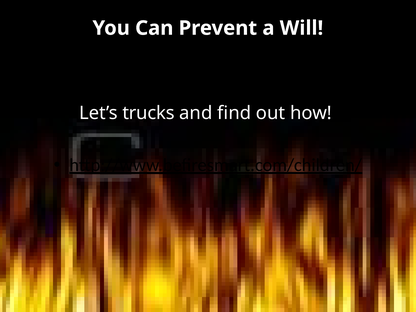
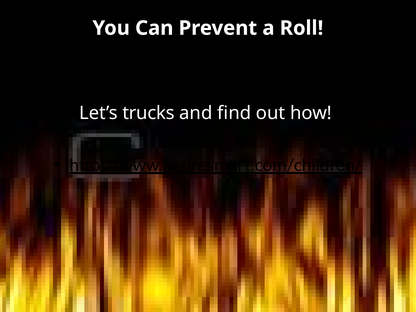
Will: Will -> Roll
